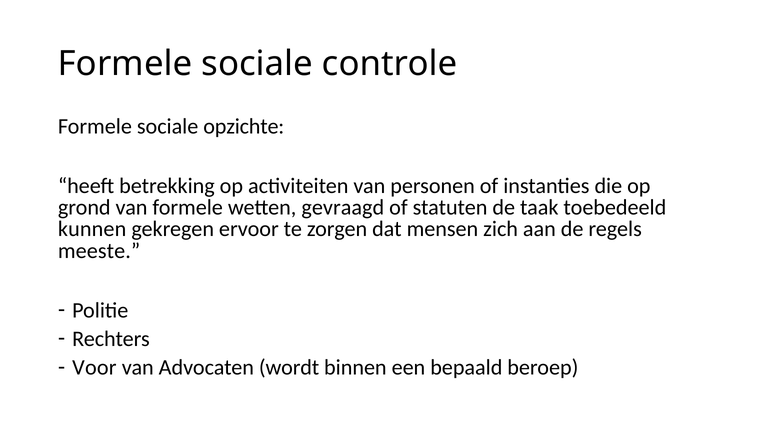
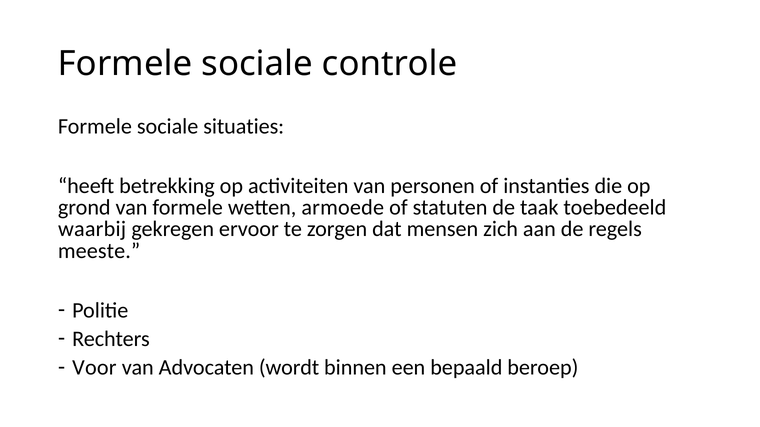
opzichte: opzichte -> situaties
gevraagd: gevraagd -> armoede
kunnen: kunnen -> waarbij
